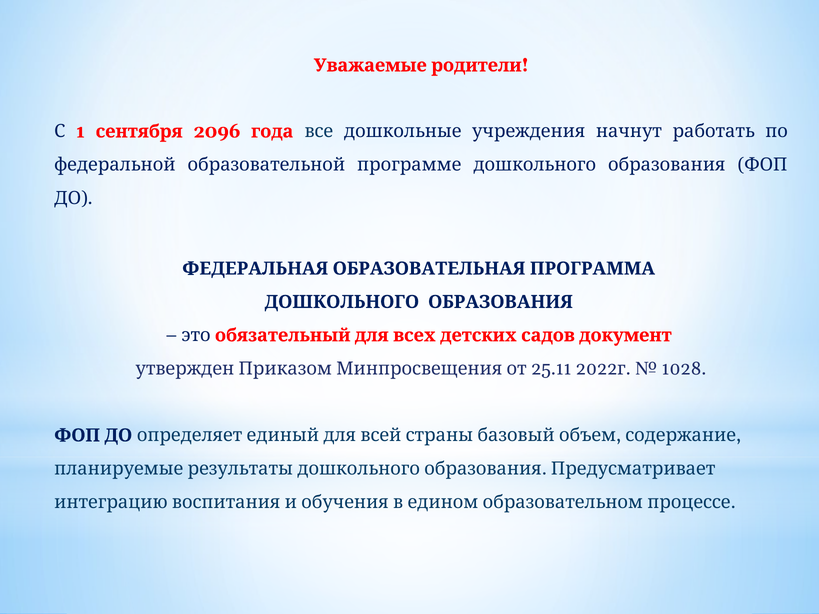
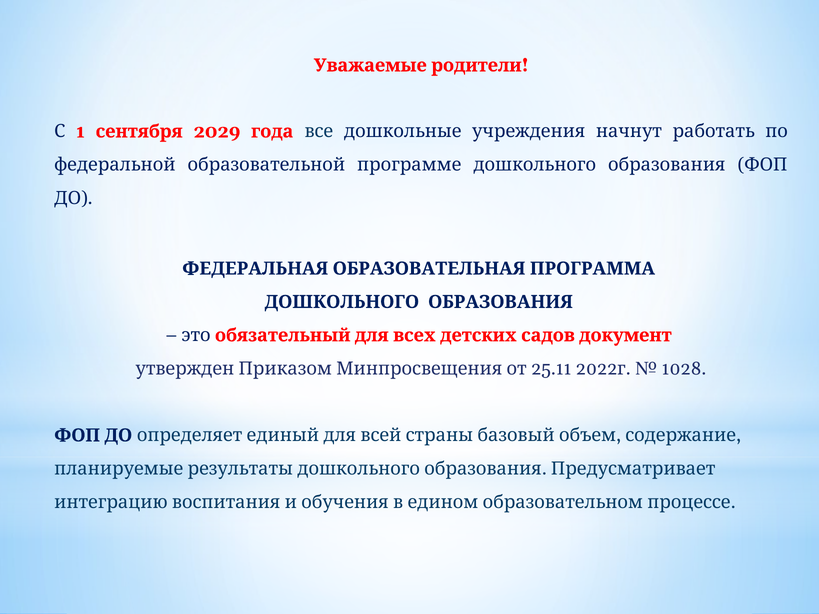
2096: 2096 -> 2029
